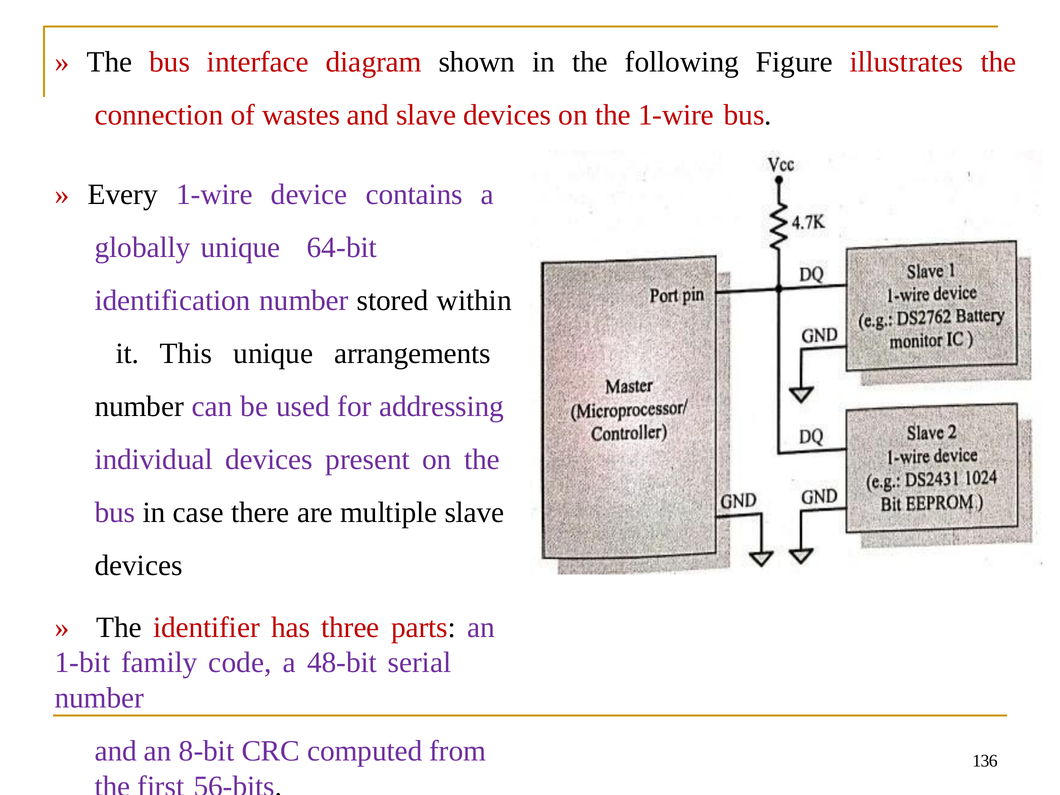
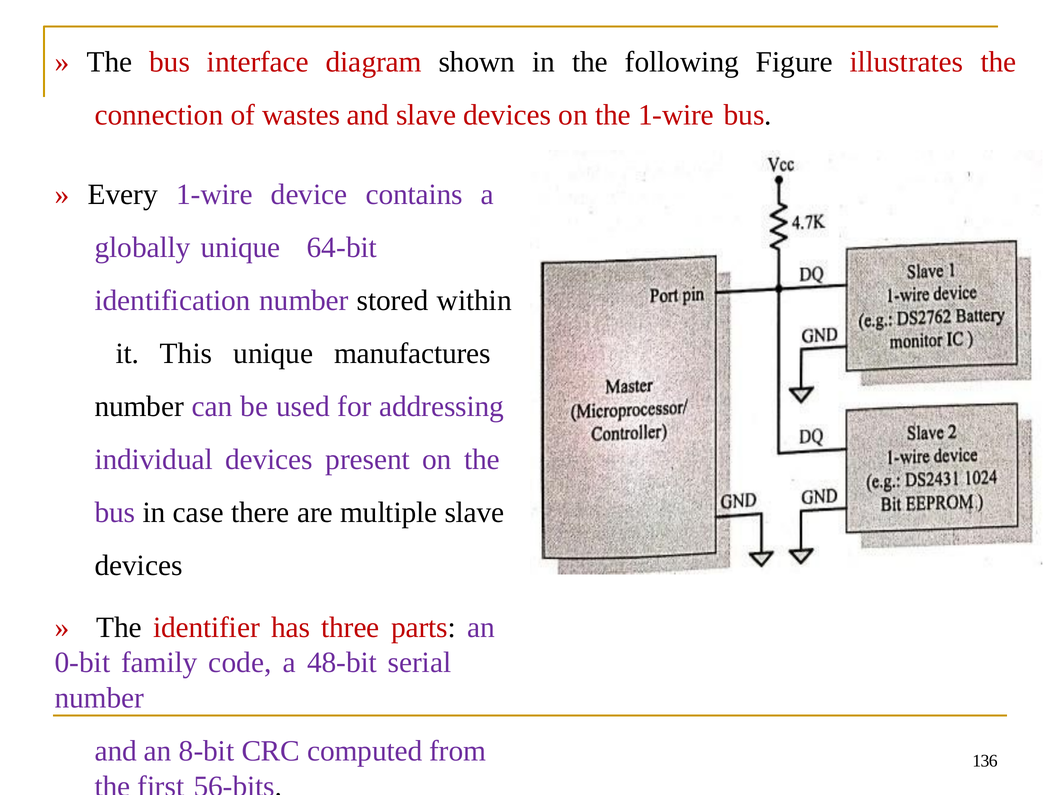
arrangements: arrangements -> manufactures
1-bit: 1-bit -> 0-bit
